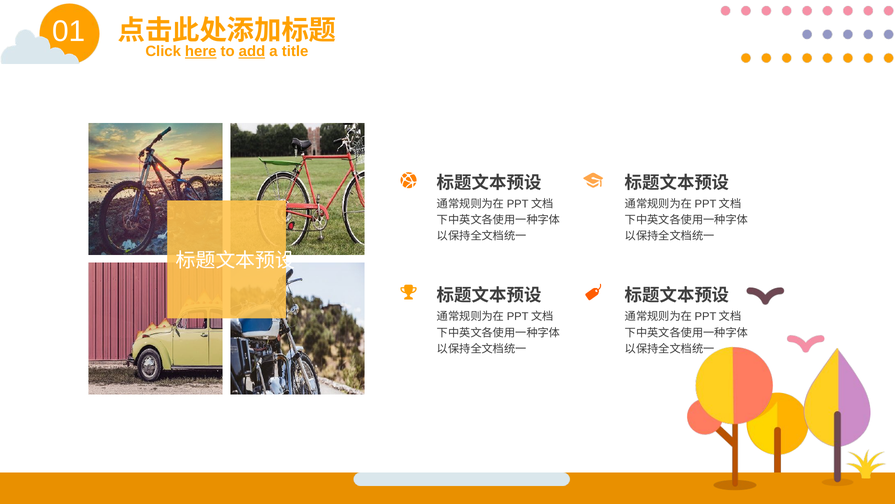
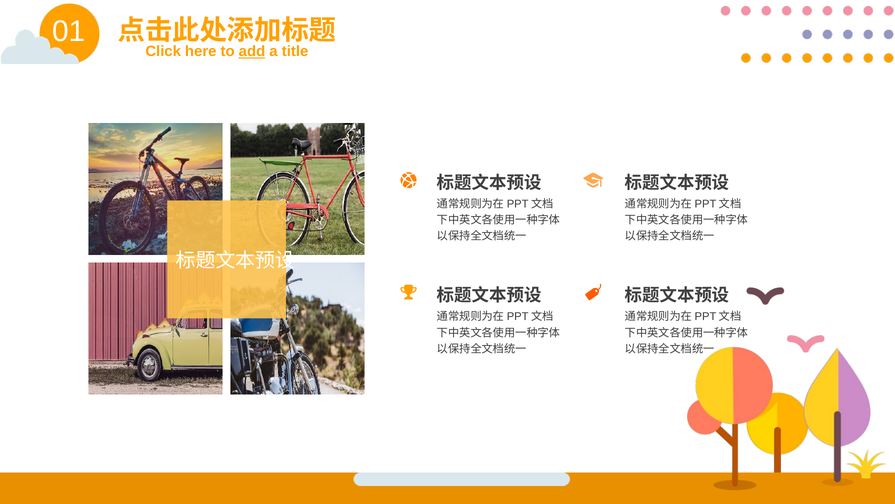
here underline: present -> none
